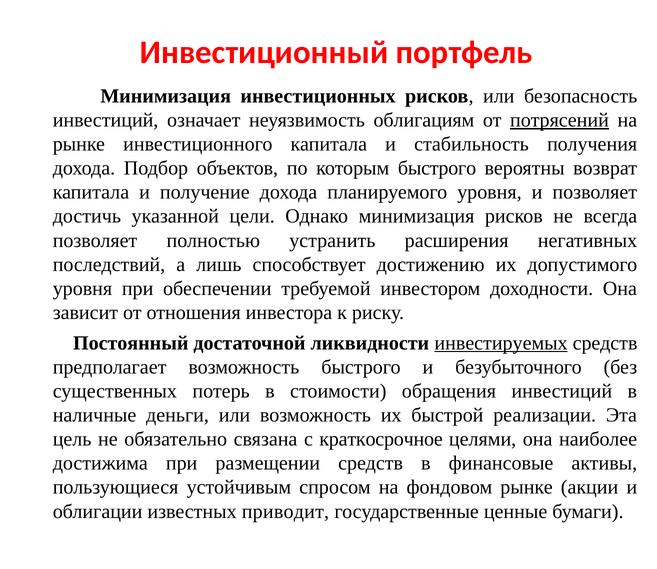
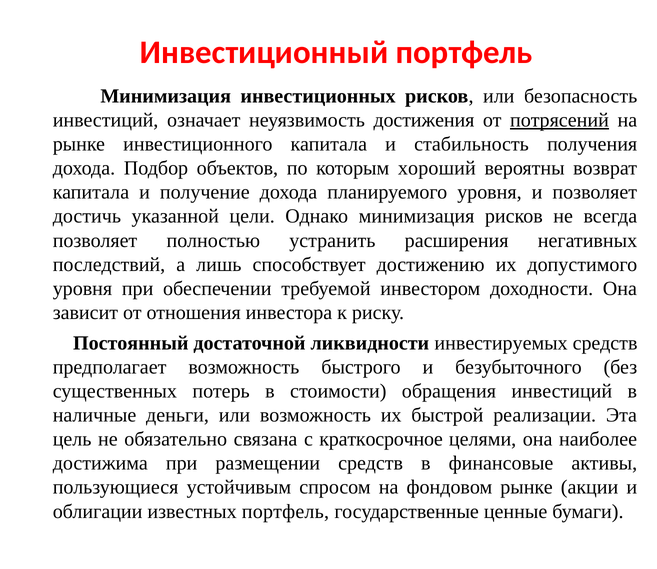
облигациям: облигациям -> достижения
которым быстрого: быстрого -> хороший
инвестируемых underline: present -> none
известных приводит: приводит -> портфель
